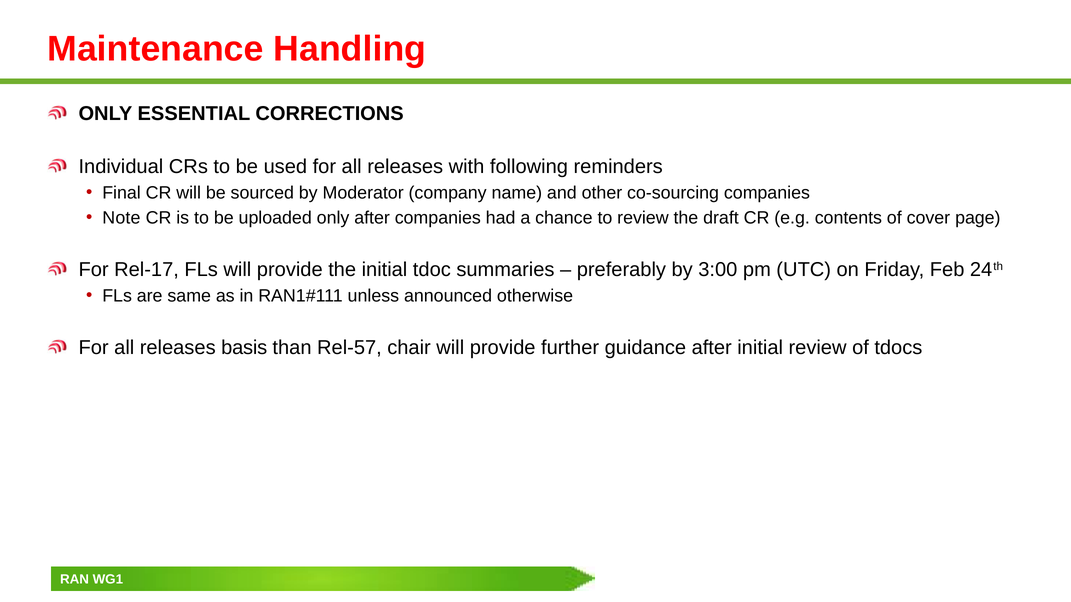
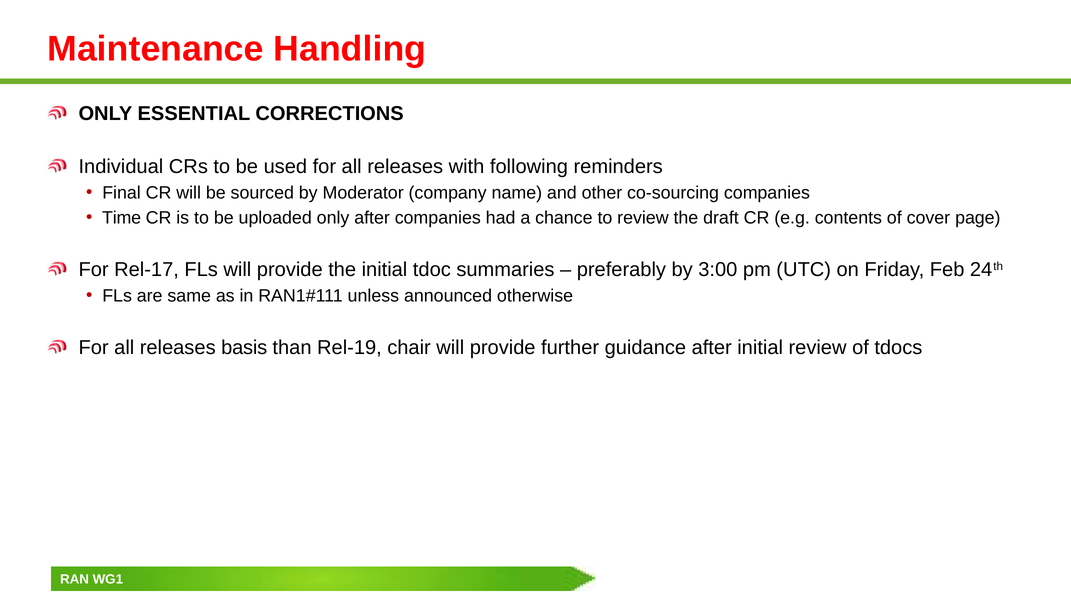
Note: Note -> Time
Rel-57: Rel-57 -> Rel-19
